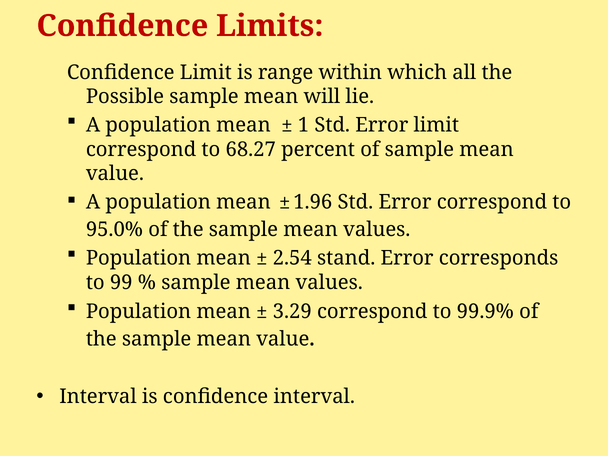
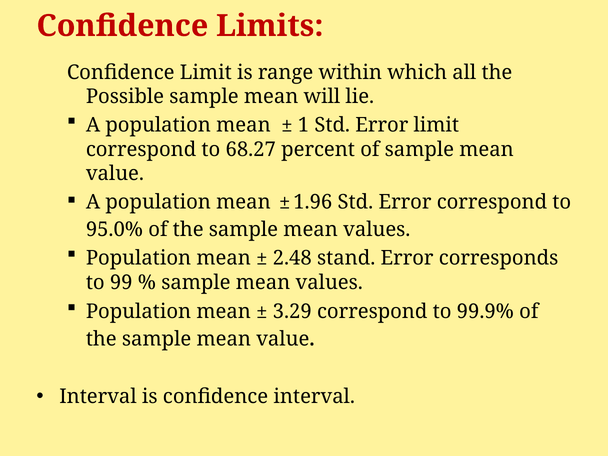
2.54: 2.54 -> 2.48
